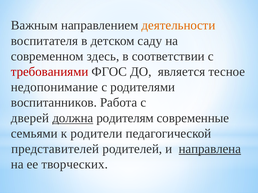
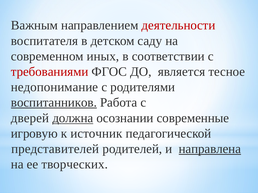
деятельности colour: orange -> red
здесь: здесь -> иных
воспитанников underline: none -> present
родителям: родителям -> осознании
семьями: семьями -> игровую
родители: родители -> источник
